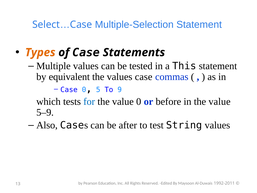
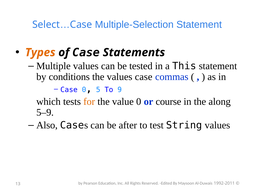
equivalent: equivalent -> conditions
for colour: blue -> orange
before: before -> course
in the value: value -> along
